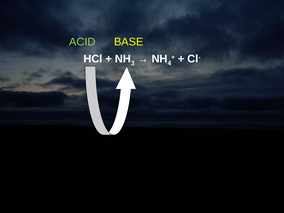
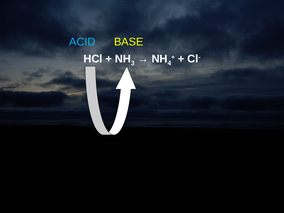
ACID colour: light green -> light blue
